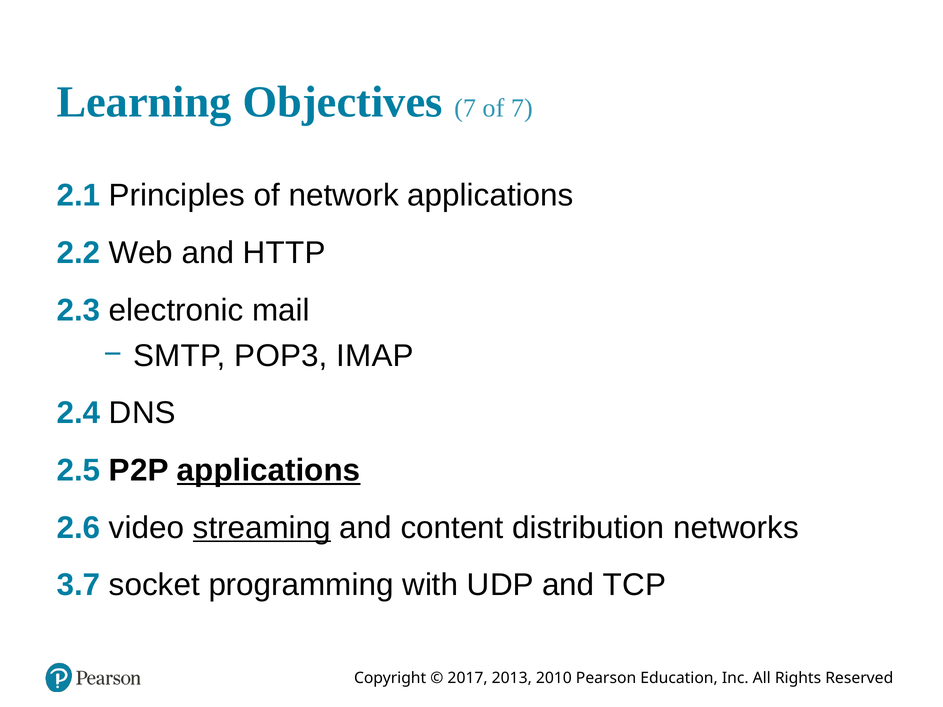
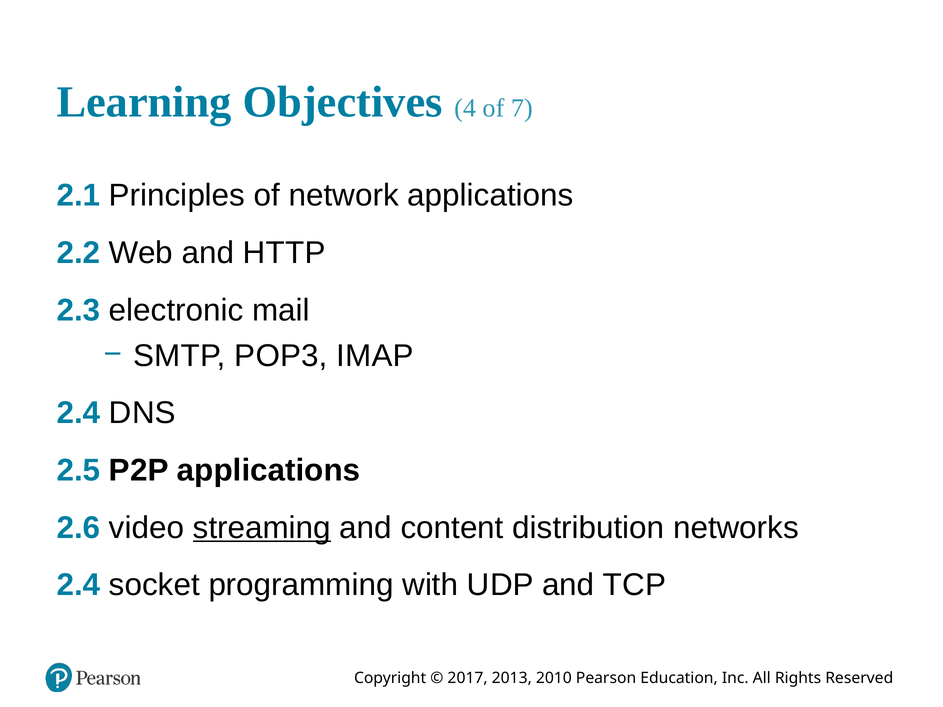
Objectives 7: 7 -> 4
applications at (269, 471) underline: present -> none
3.7 at (78, 585): 3.7 -> 2.4
